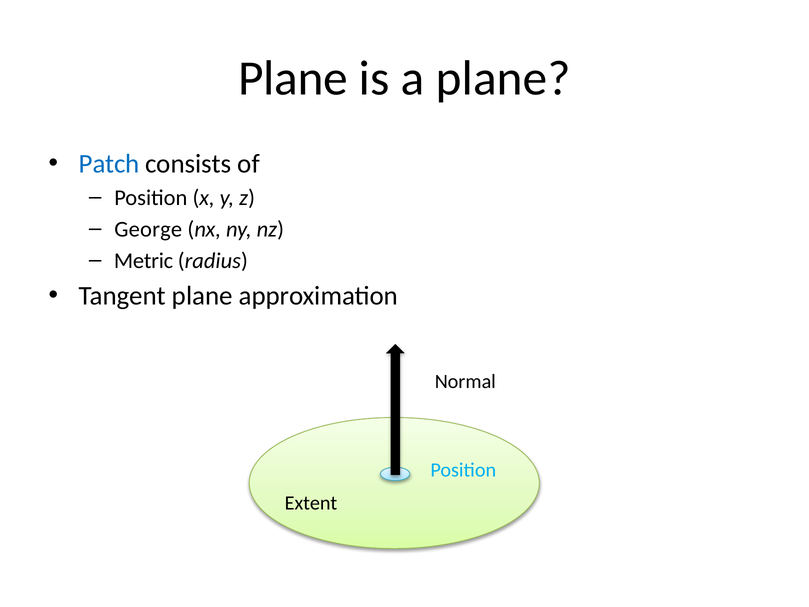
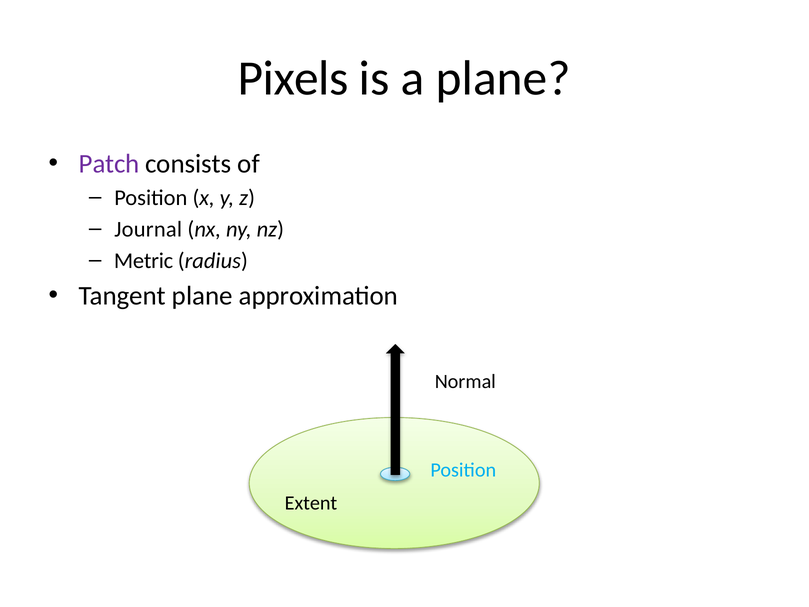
Plane at (293, 78): Plane -> Pixels
Patch colour: blue -> purple
George: George -> Journal
